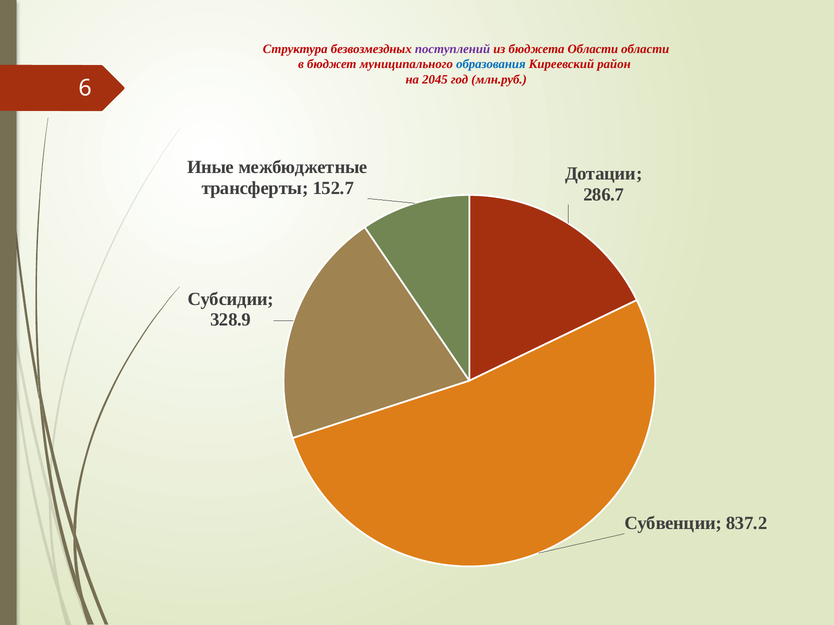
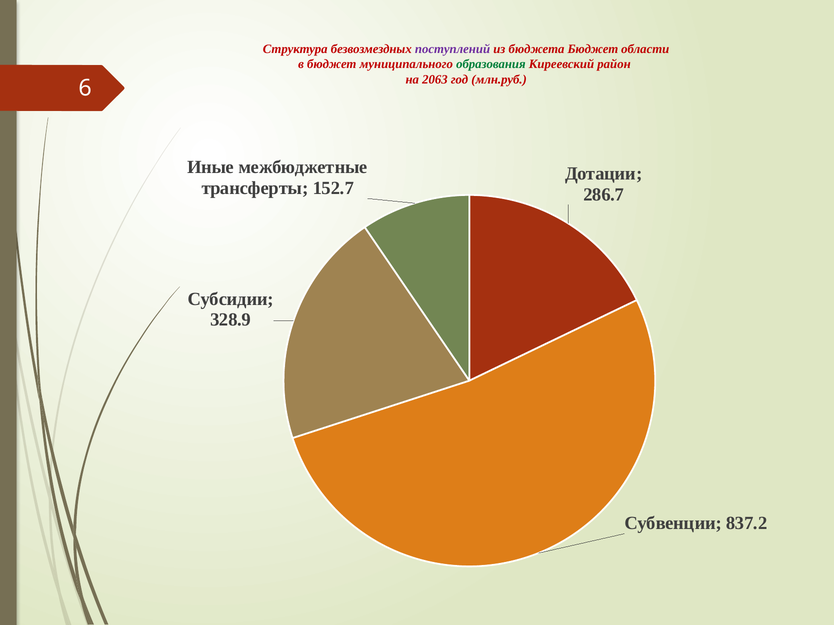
бюджета Области: Области -> Бюджет
образования colour: blue -> green
2045: 2045 -> 2063
